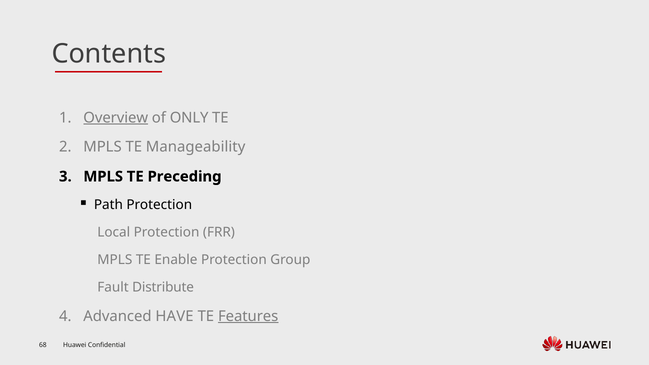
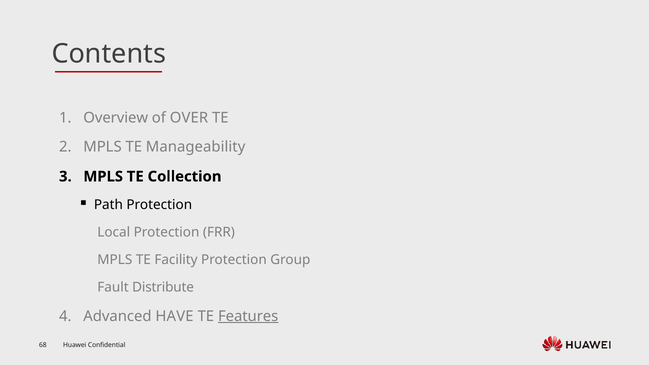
Overview underline: present -> none
ONLY: ONLY -> OVER
Preceding: Preceding -> Collection
Enable: Enable -> Facility
